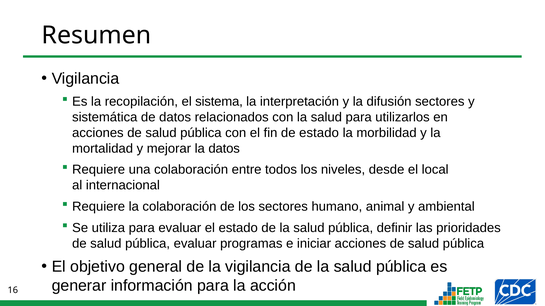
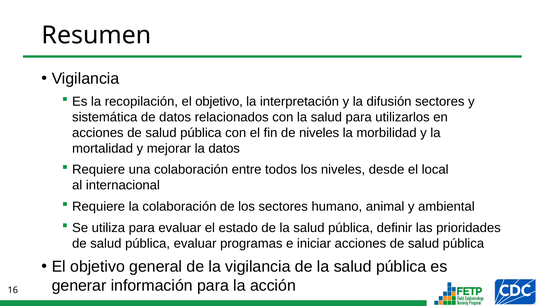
recopilación el sistema: sistema -> objetivo
de estado: estado -> niveles
